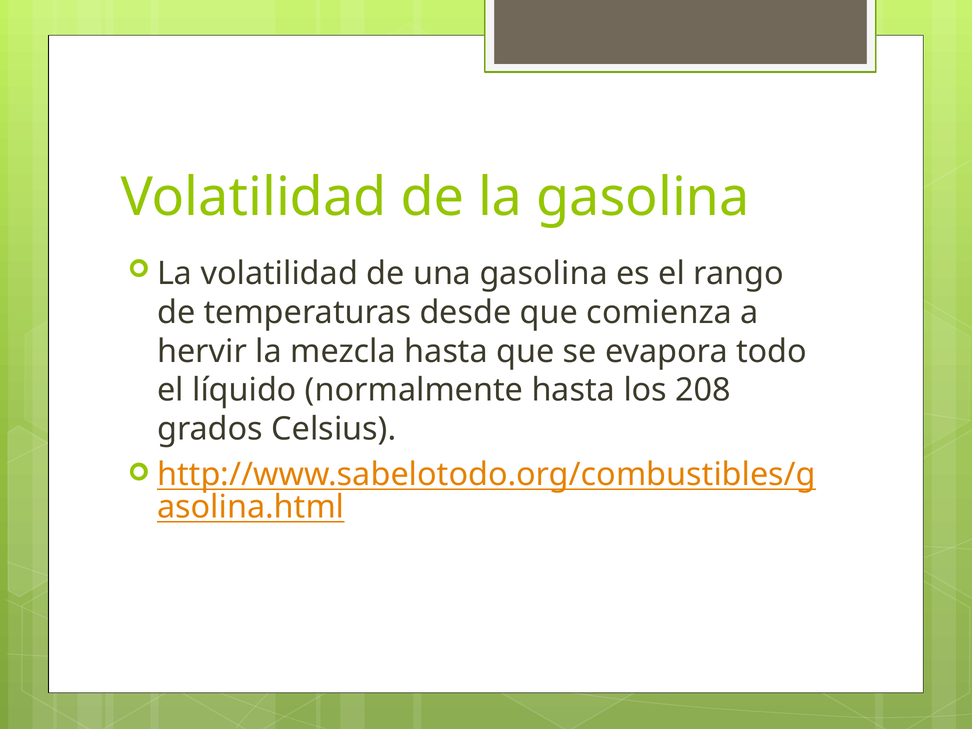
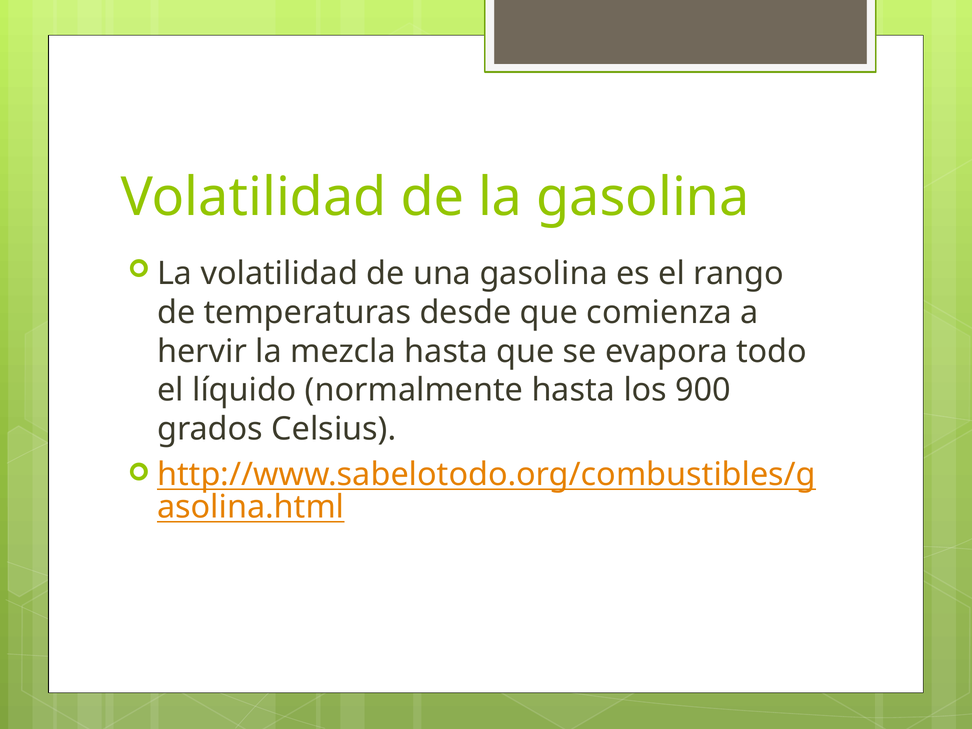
208: 208 -> 900
